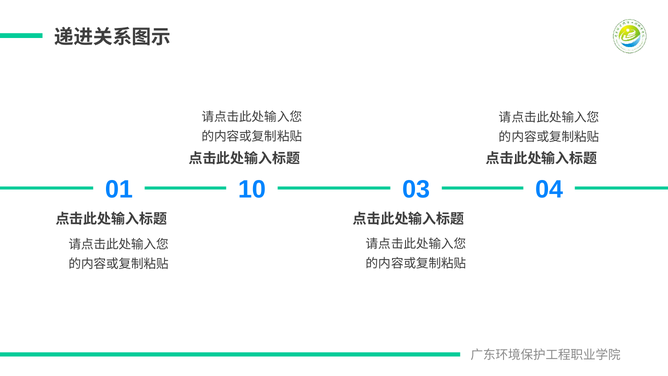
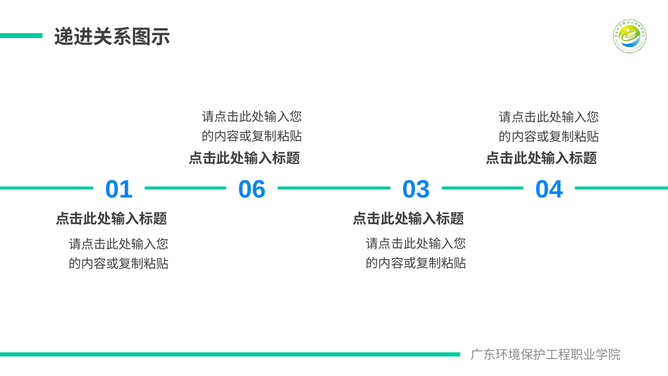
10: 10 -> 06
